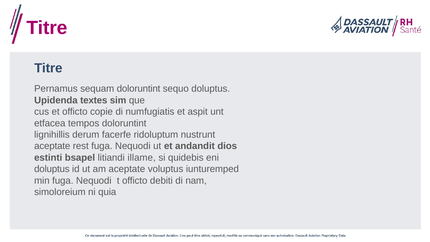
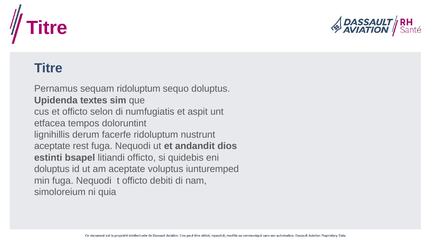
sequam doloruntint: doloruntint -> ridoluptum
copie: copie -> selon
litiandi illame: illame -> officto
